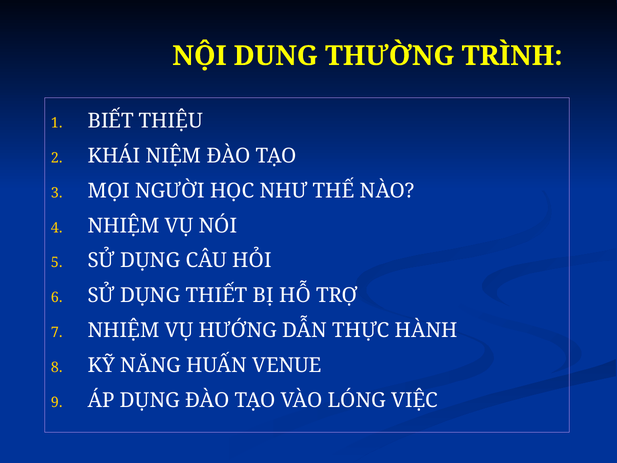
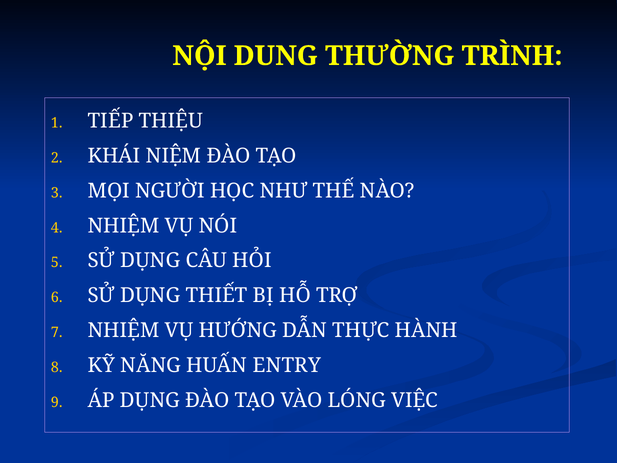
BIẾT: BIẾT -> TIẾP
VENUE: VENUE -> ENTRY
